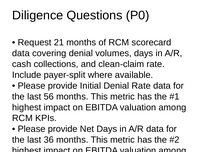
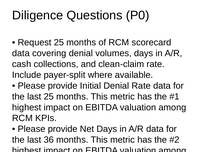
Request 21: 21 -> 25
last 56: 56 -> 25
